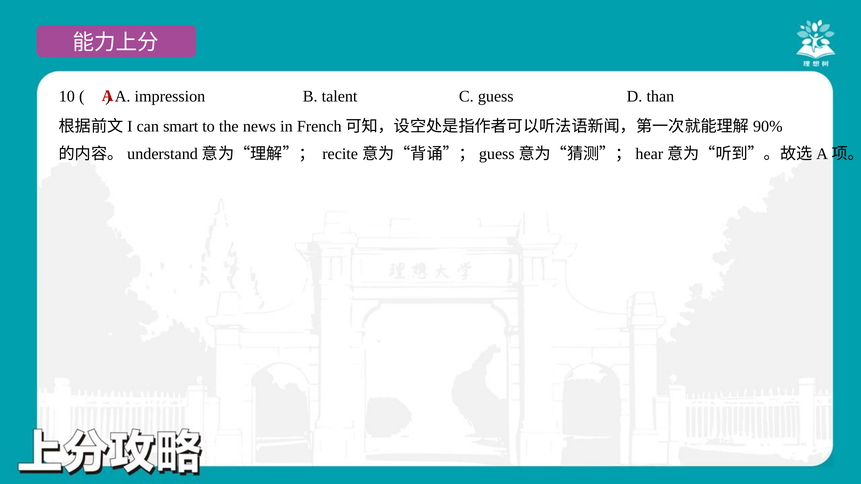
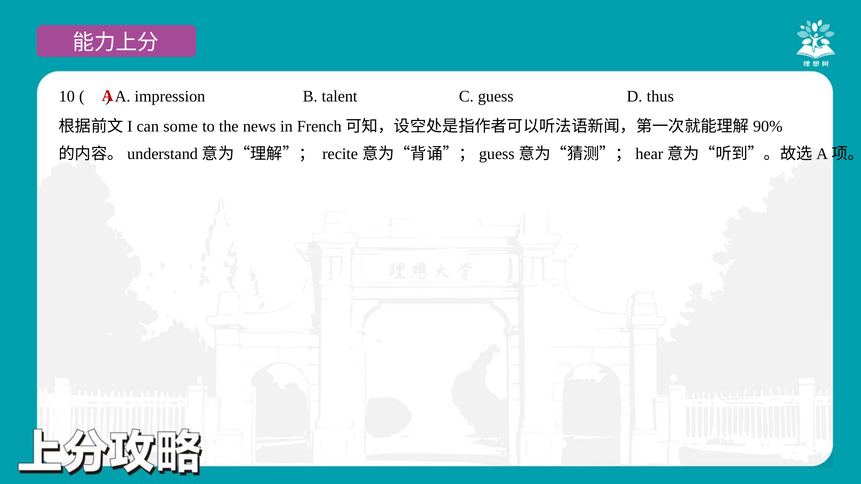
than: than -> thus
smart: smart -> some
